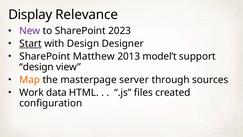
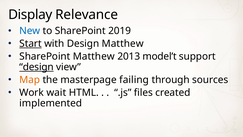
New colour: purple -> blue
2023: 2023 -> 2019
Design Designer: Designer -> Matthew
design at (37, 67) underline: none -> present
server: server -> failing
data: data -> wait
configuration: configuration -> implemented
